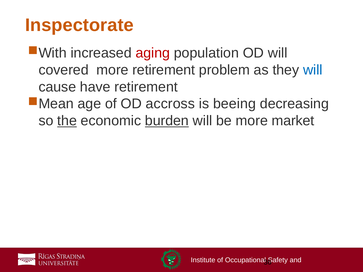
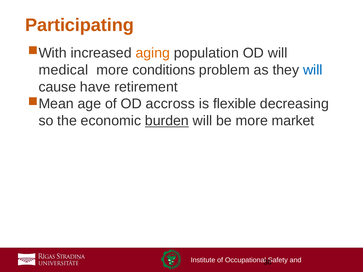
Inspectorate: Inspectorate -> Participating
aging colour: red -> orange
covered: covered -> medical
more retirement: retirement -> conditions
beeing: beeing -> flexible
the underline: present -> none
